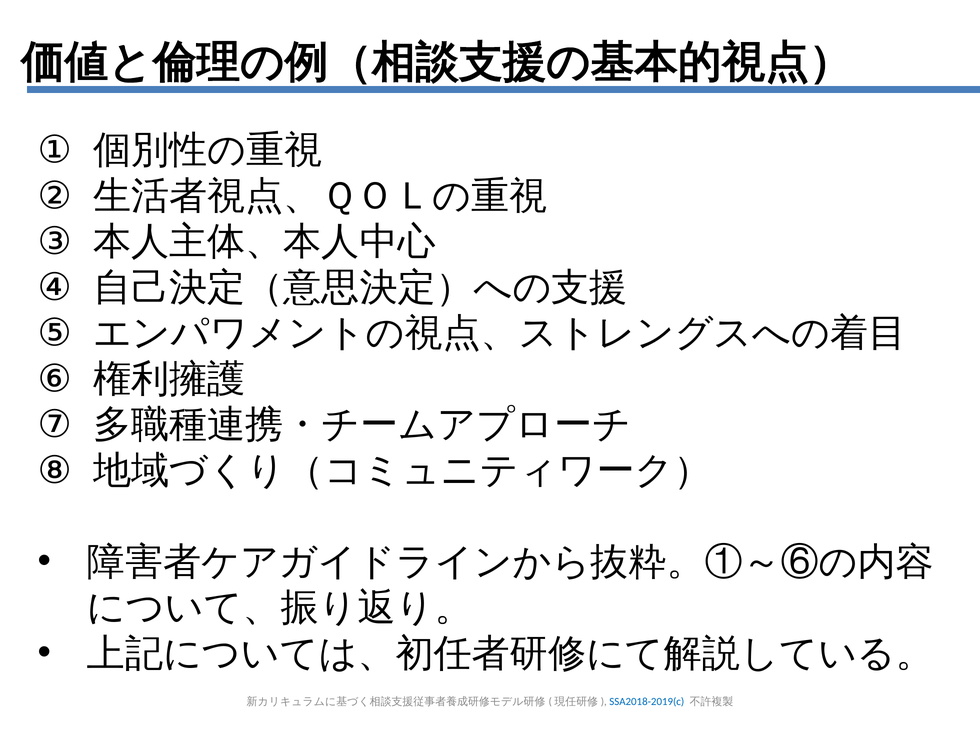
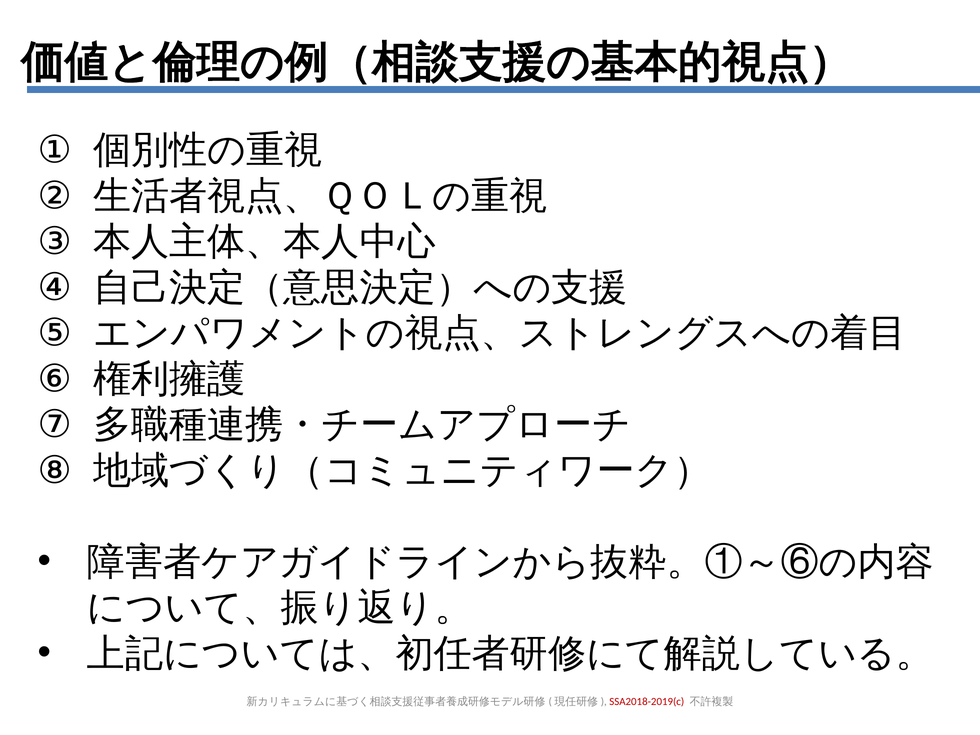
SSA2018-2019(c colour: blue -> red
